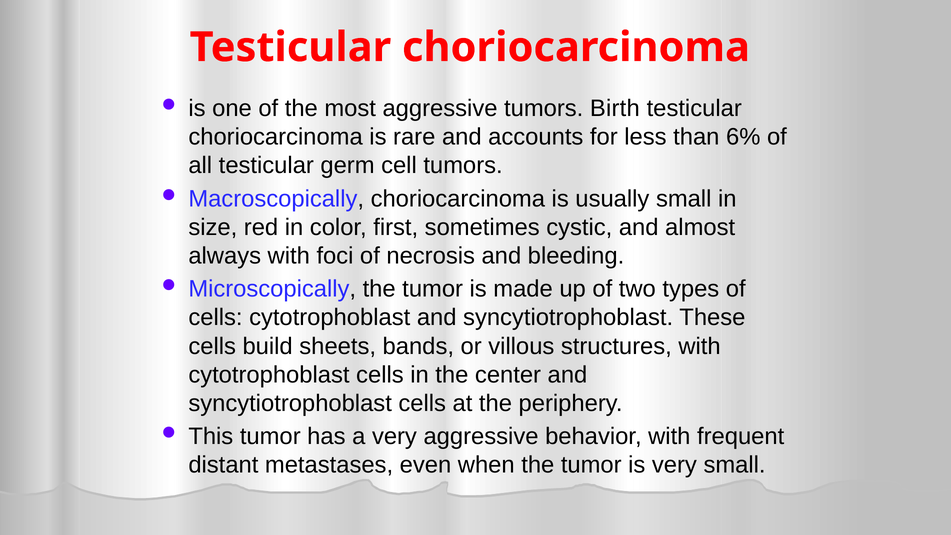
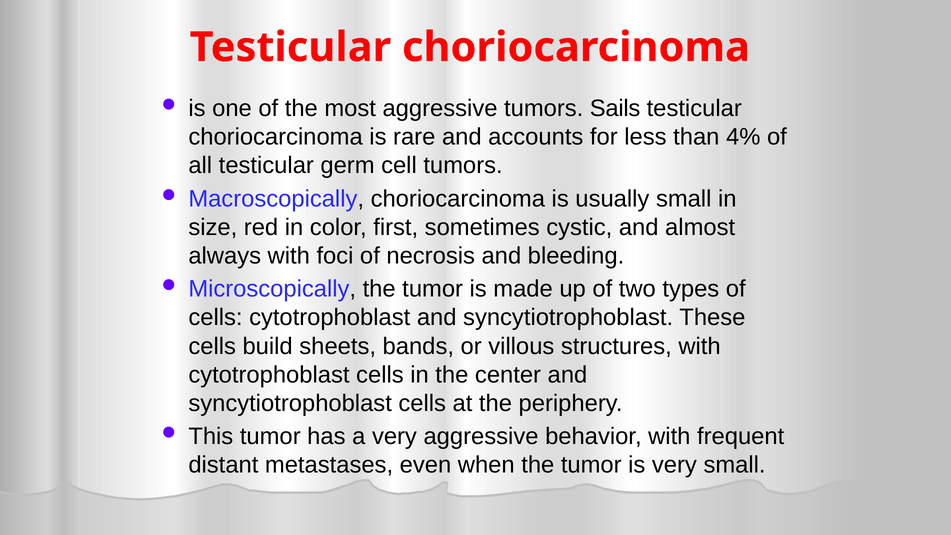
Birth: Birth -> Sails
6%: 6% -> 4%
